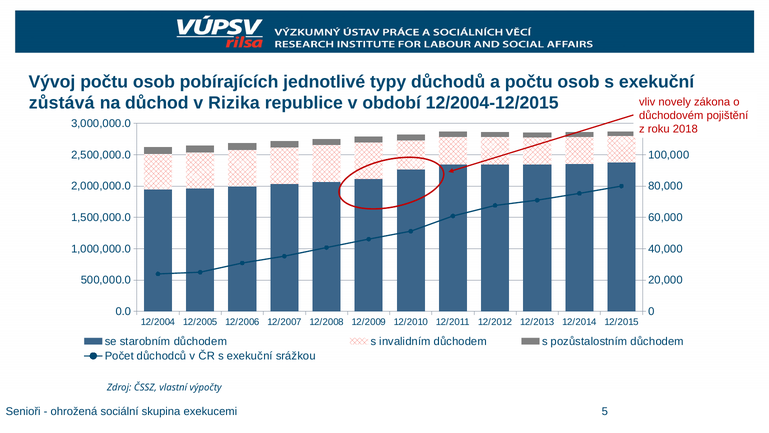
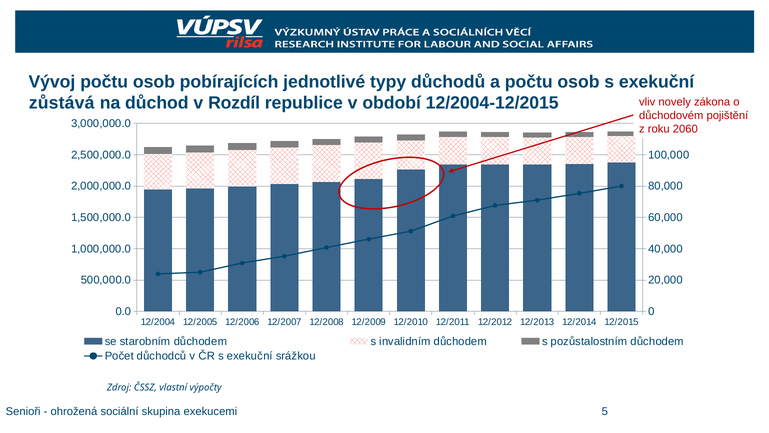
Rizika: Rizika -> Rozdíl
2018: 2018 -> 2060
